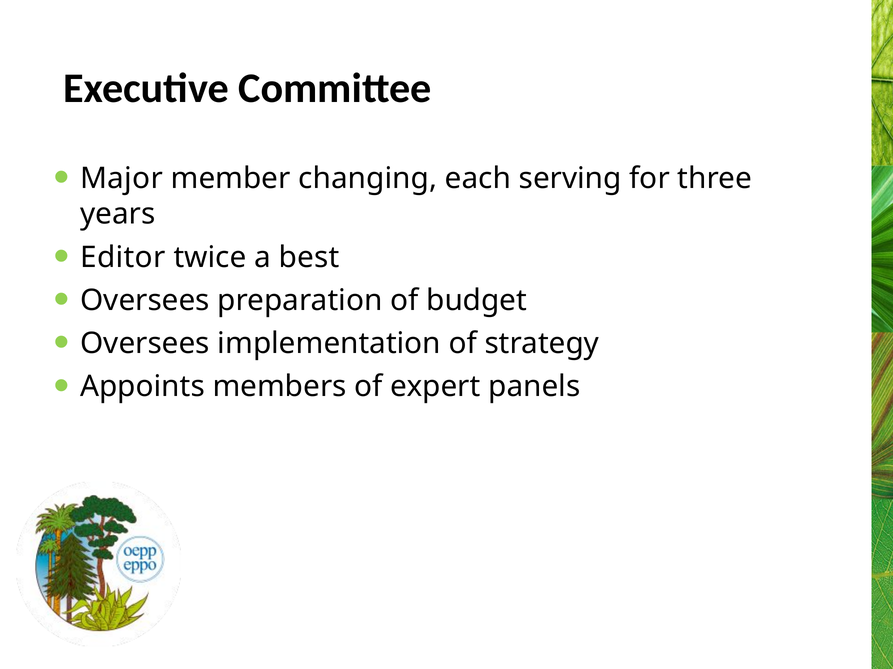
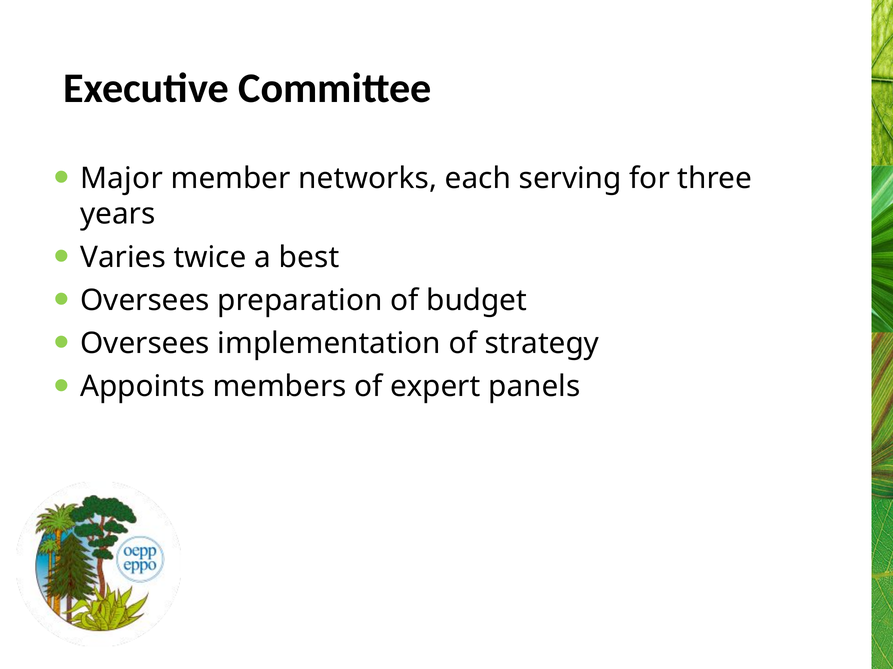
changing: changing -> networks
Editor: Editor -> Varies
